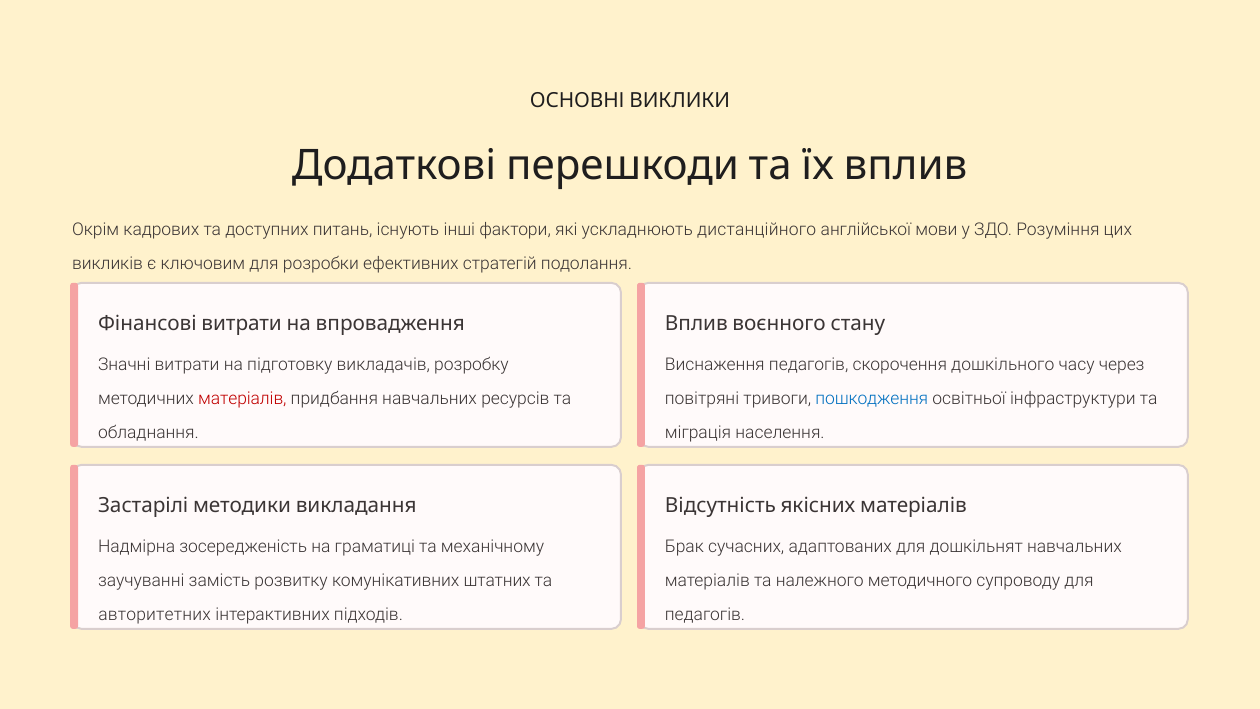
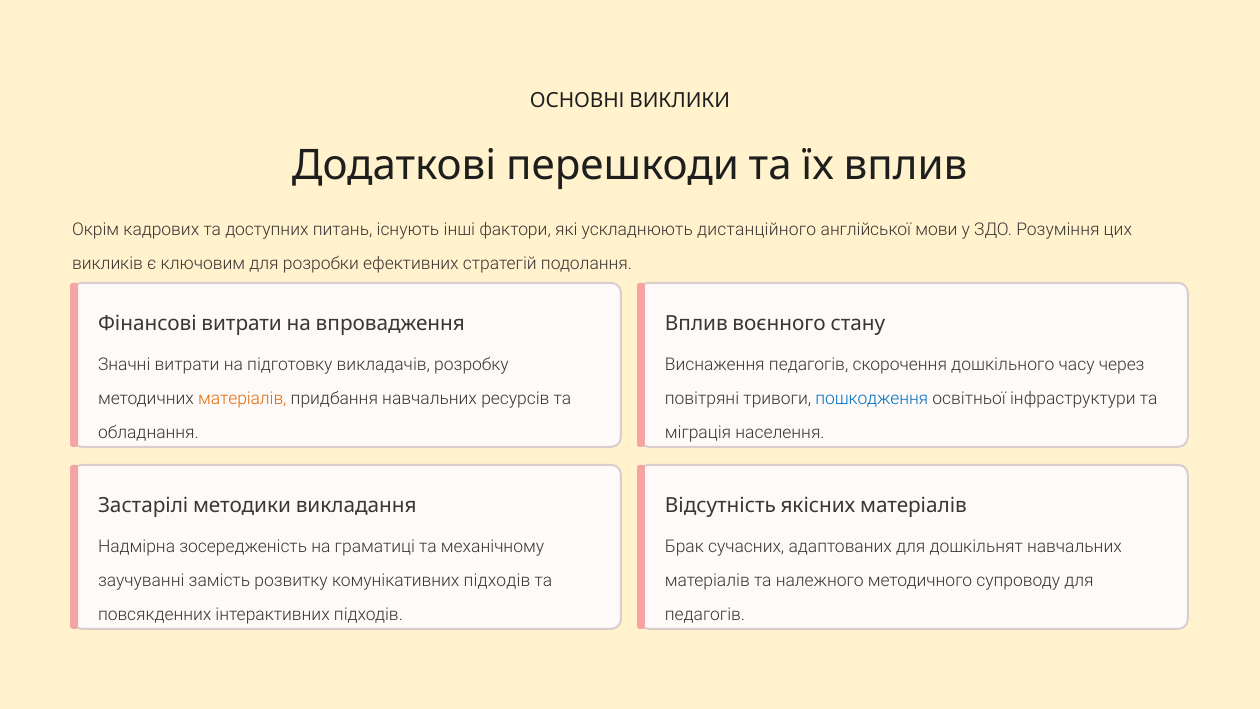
матеріалів at (242, 399) colour: red -> orange
комунікативних штатних: штатних -> підходів
авторитетних: авторитетних -> повсякденних
